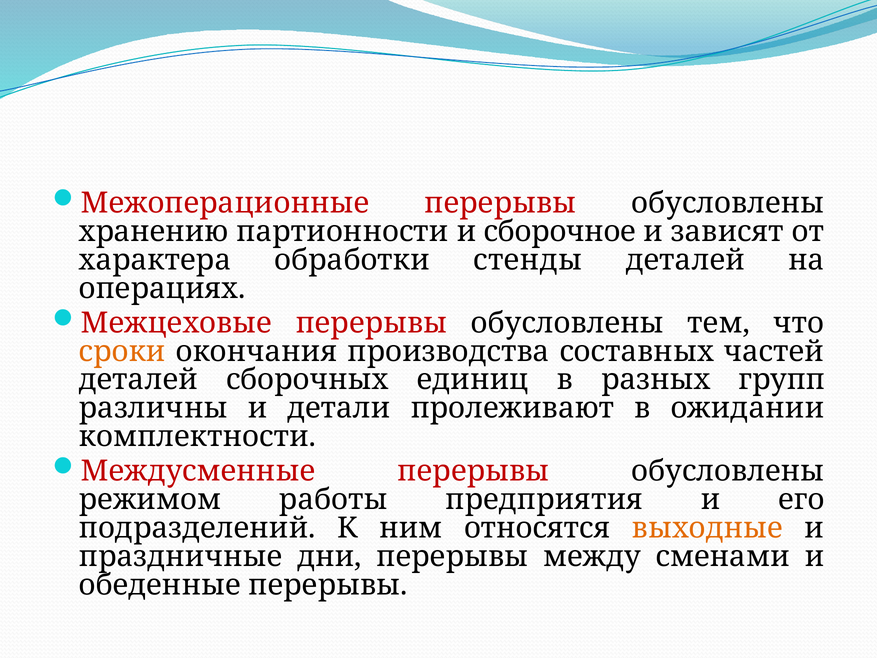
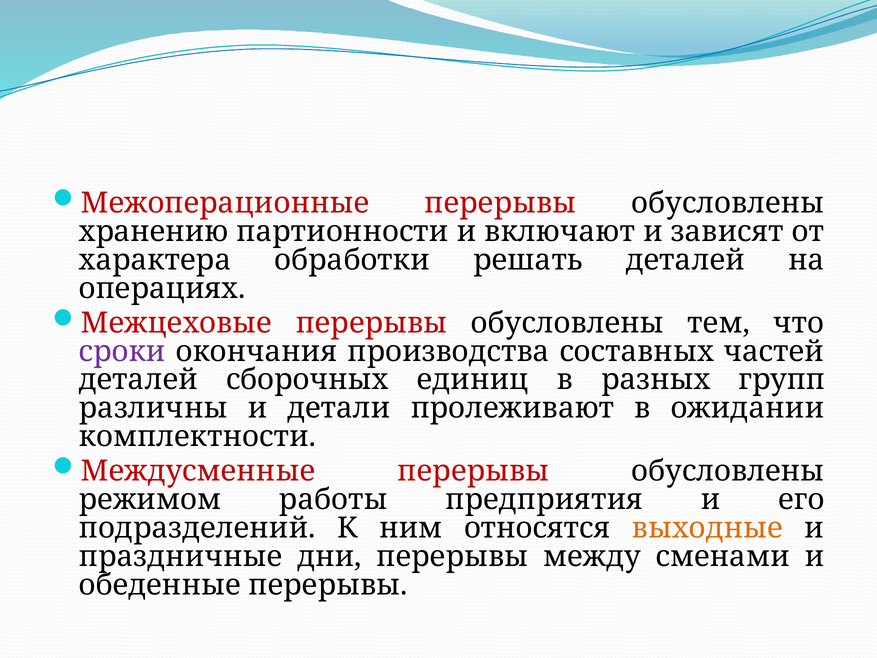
сборочное: сборочное -> включают
стенды: стенды -> решать
сроки colour: orange -> purple
